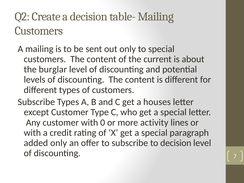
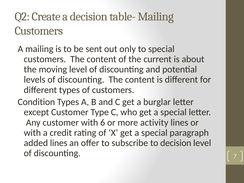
burglar: burglar -> moving
Subscribe at (36, 102): Subscribe -> Condition
houses: houses -> burglar
0: 0 -> 6
added only: only -> lines
